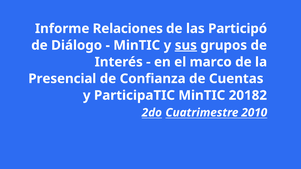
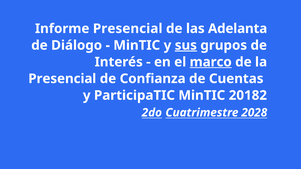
Informe Relaciones: Relaciones -> Presencial
Participó: Participó -> Adelanta
marco underline: none -> present
2010: 2010 -> 2028
